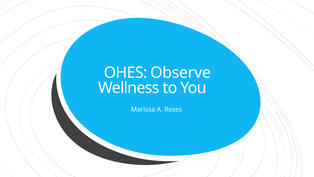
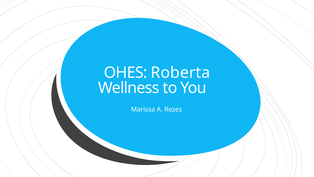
Observe: Observe -> Roberta
